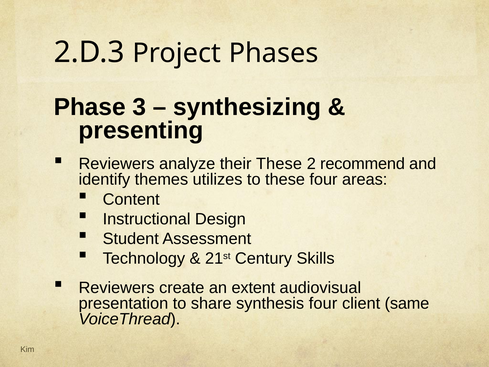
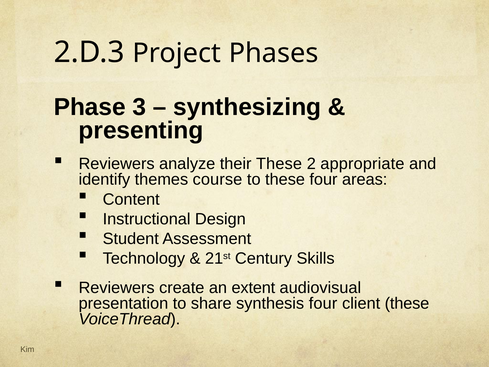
recommend: recommend -> appropriate
utilizes: utilizes -> course
client same: same -> these
